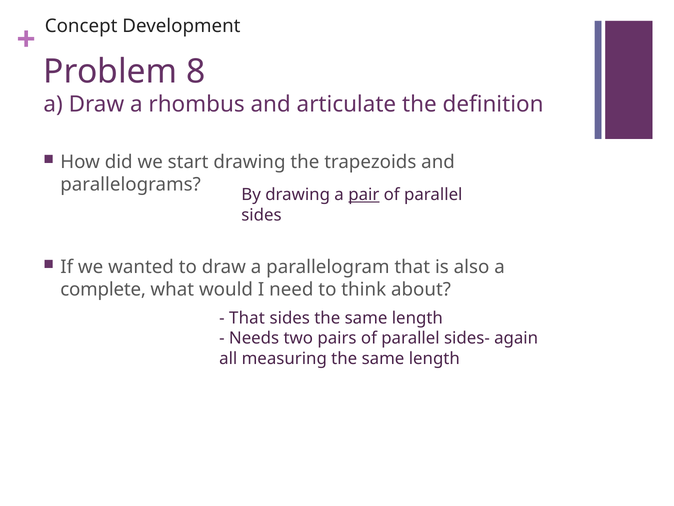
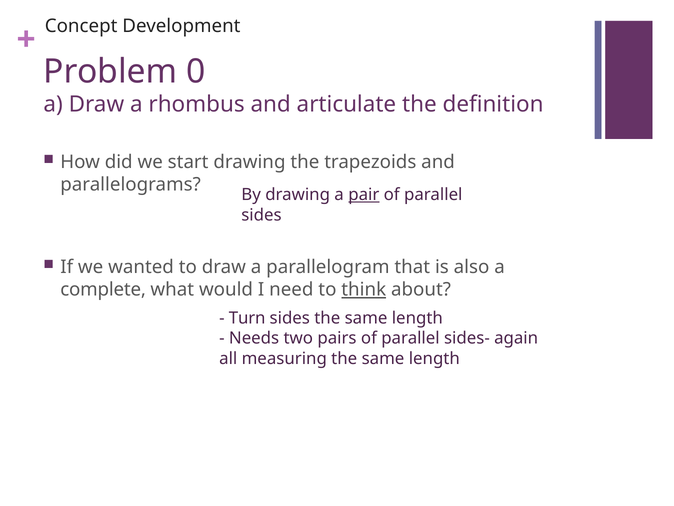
8: 8 -> 0
think underline: none -> present
That at (247, 318): That -> Turn
